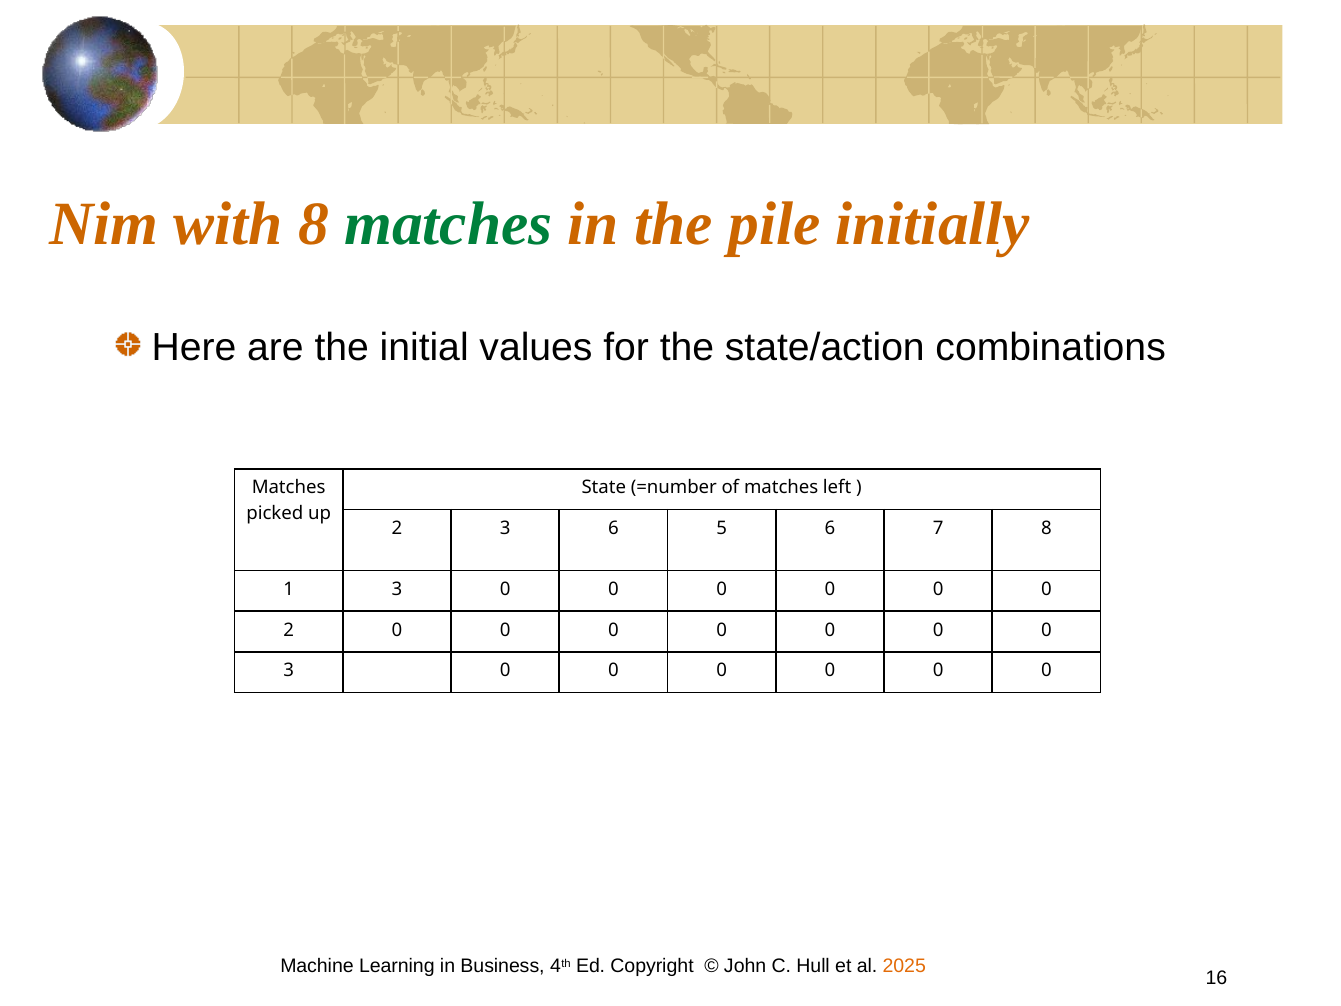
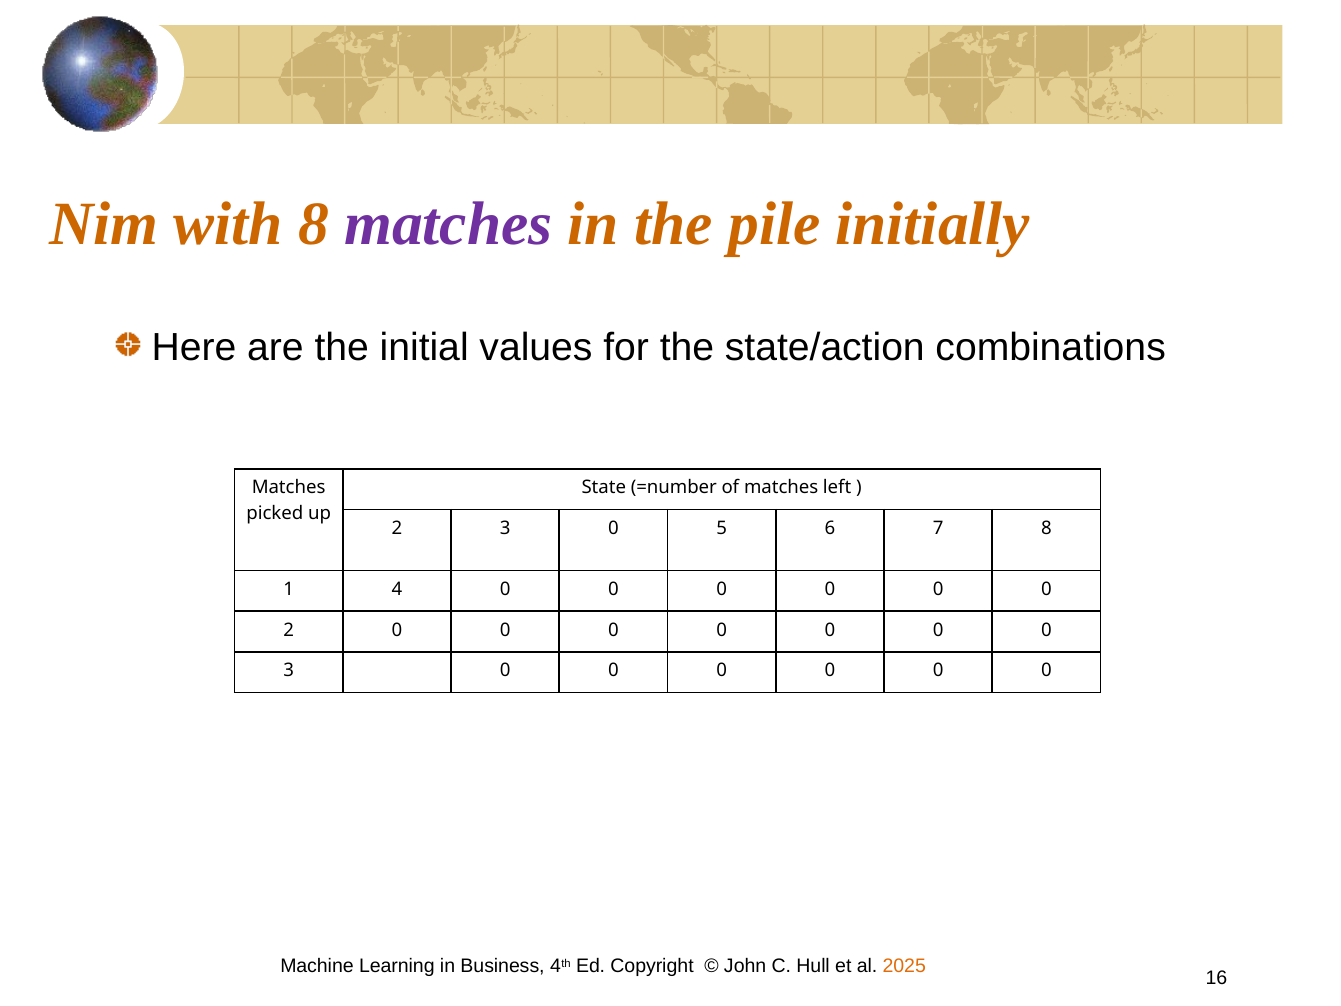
matches at (448, 224) colour: green -> purple
2 3 6: 6 -> 0
1 3: 3 -> 4
